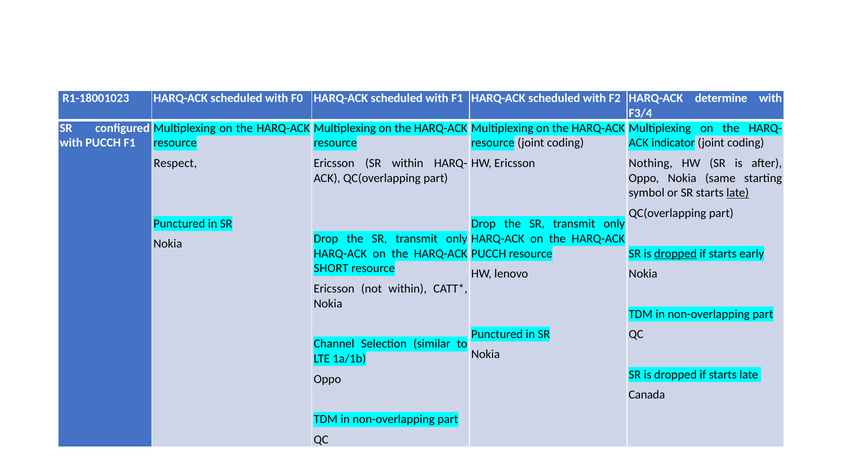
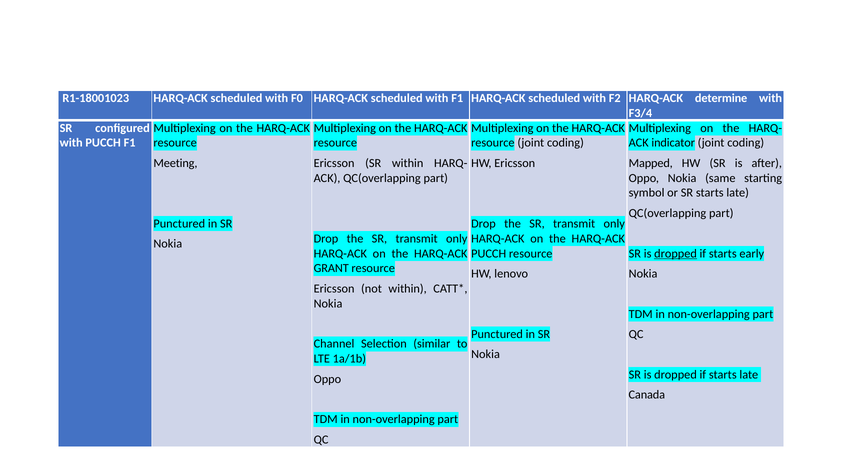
Respect: Respect -> Meeting
Nothing: Nothing -> Mapped
late at (738, 193) underline: present -> none
SHORT: SHORT -> GRANT
